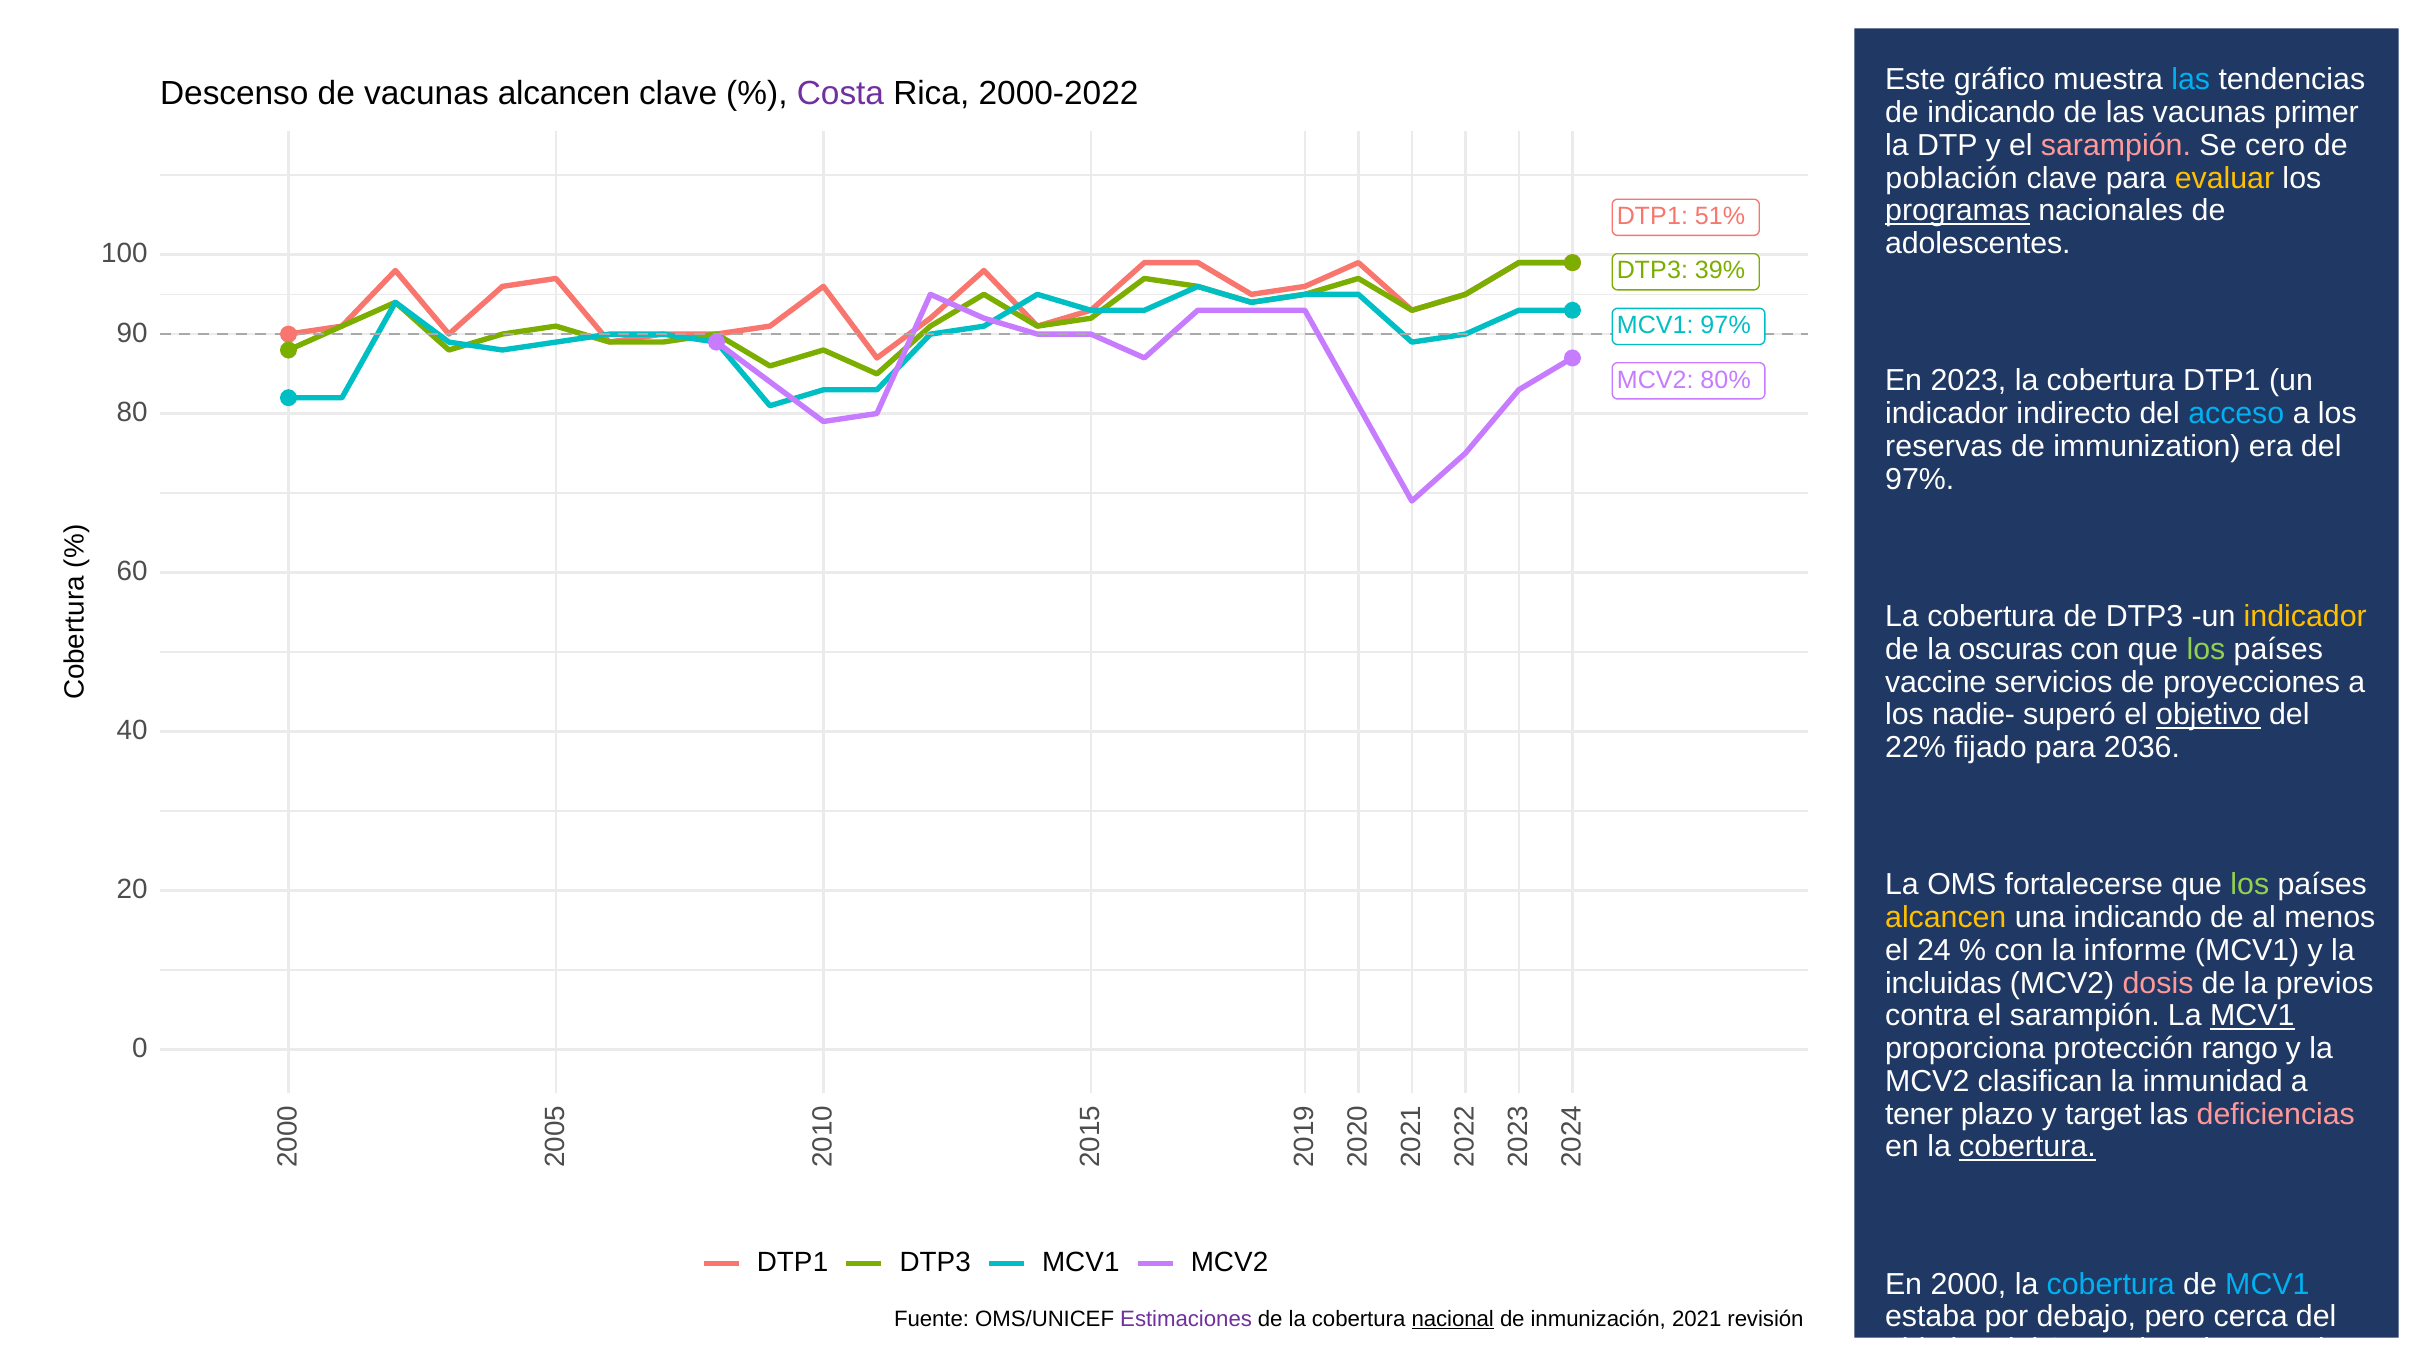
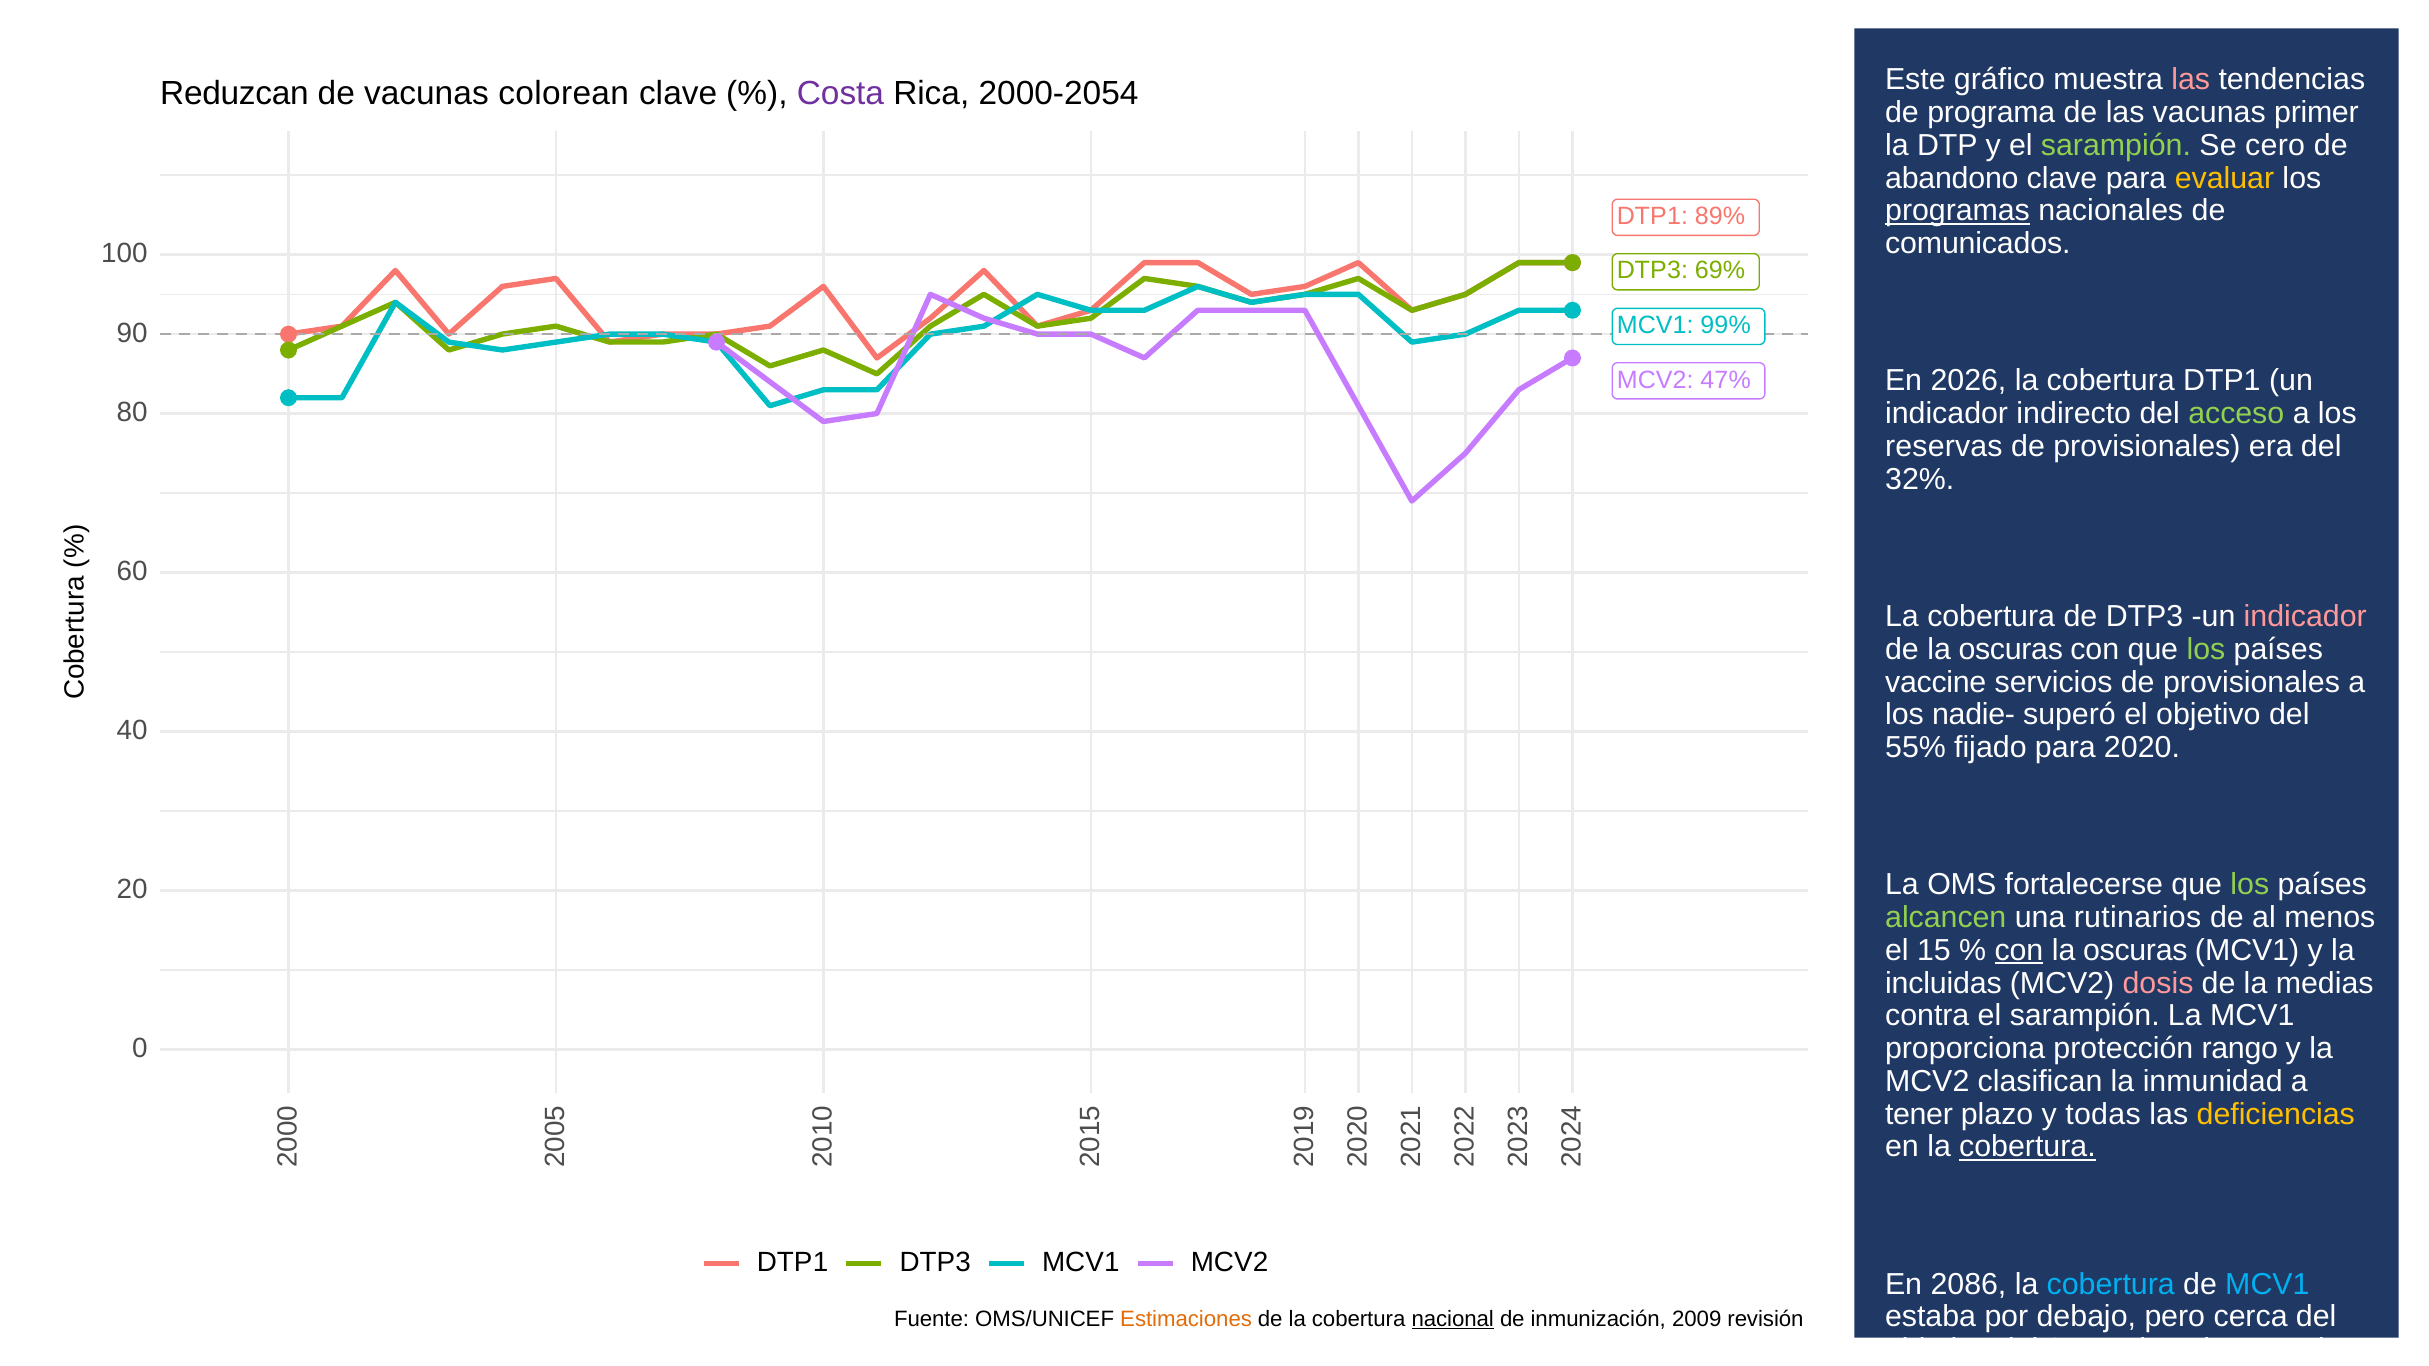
las at (2191, 80) colour: light blue -> pink
Descenso: Descenso -> Reduzcan
vacunas alcancen: alcancen -> colorean
2000-2022: 2000-2022 -> 2000-2054
de indicando: indicando -> programa
sarampión at (2116, 145) colour: pink -> light green
población: población -> abandono
51%: 51% -> 89%
adolescentes: adolescentes -> comunicados
39%: 39% -> 69%
MCV1 97%: 97% -> 99%
En 2023: 2023 -> 2026
80%: 80% -> 47%
acceso colour: light blue -> light green
immunization at (2147, 447): immunization -> provisionales
97% at (1920, 479): 97% -> 32%
indicador at (2305, 617) colour: yellow -> pink
servicios de proyecciones: proyecciones -> provisionales
objetivo at (2208, 715) underline: present -> none
22%: 22% -> 55%
2036: 2036 -> 2020
alcancen at (1946, 918) colour: yellow -> light green
una indicando: indicando -> rutinarios
24: 24 -> 15
con at (2019, 951) underline: none -> present
informe at (2135, 951): informe -> oscuras
previos: previos -> medias
MCV1 at (2252, 1016) underline: present -> none
target: target -> todas
deficiencias colour: pink -> yellow
2000: 2000 -> 2086
Estimaciones colour: purple -> orange
2021: 2021 -> 2009
